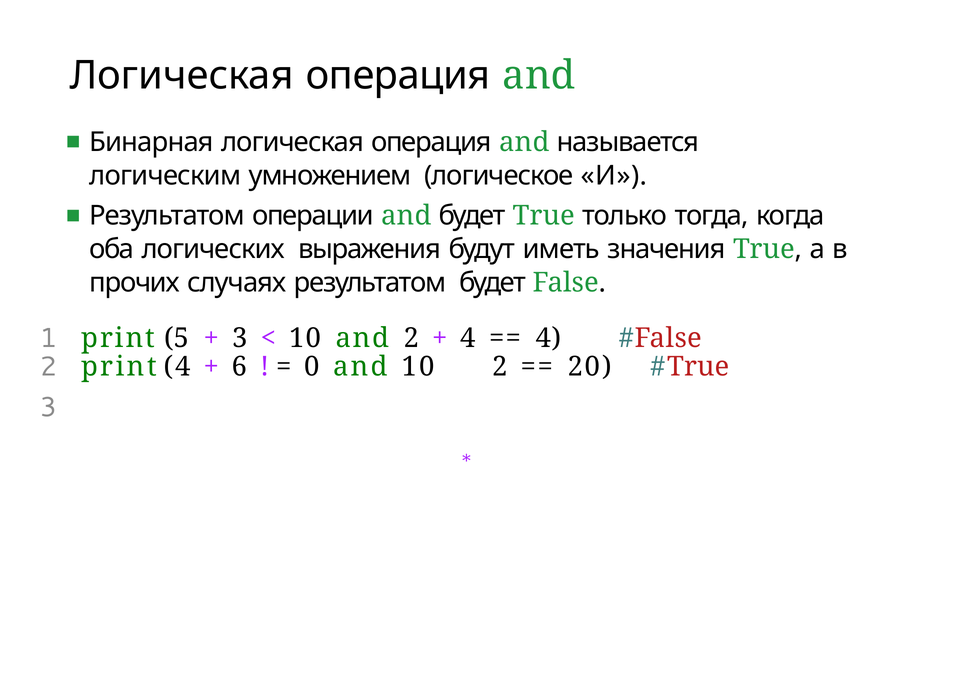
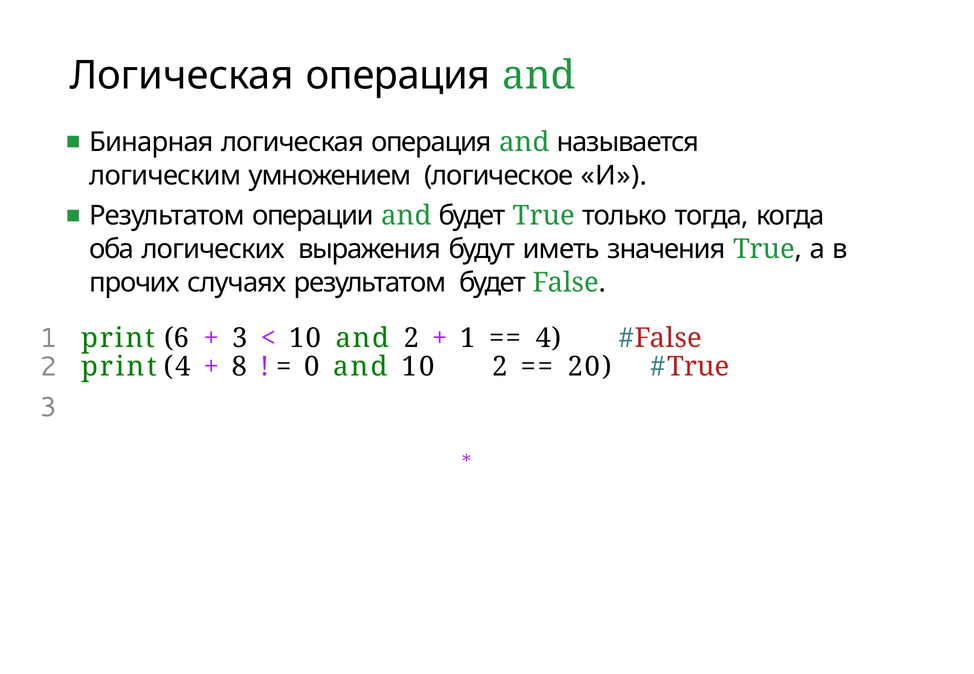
5: 5 -> 6
4 at (468, 338): 4 -> 1
6: 6 -> 8
